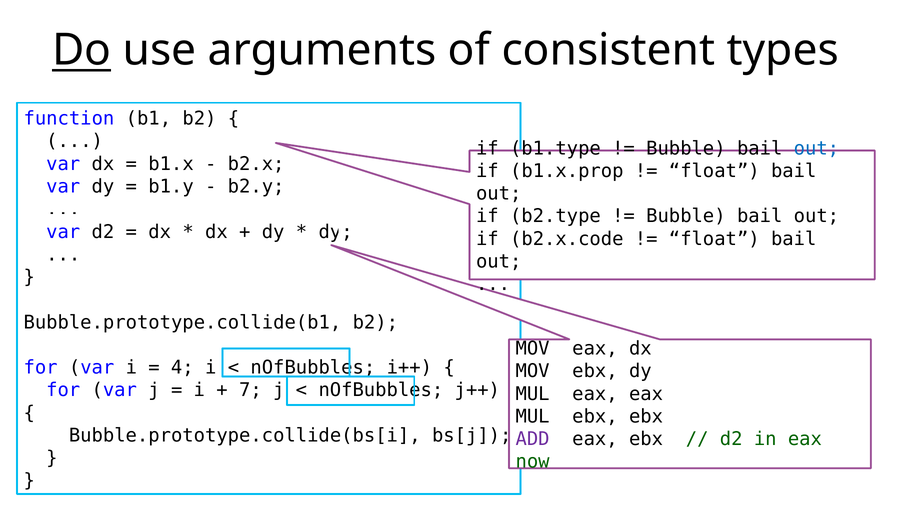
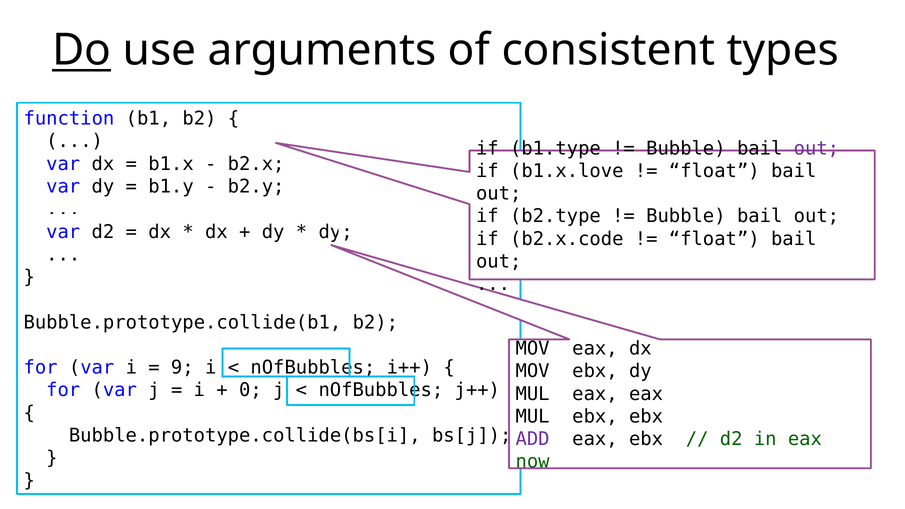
out at (816, 148) colour: blue -> purple
b1.x.prop: b1.x.prop -> b1.x.love
4: 4 -> 9
7: 7 -> 0
